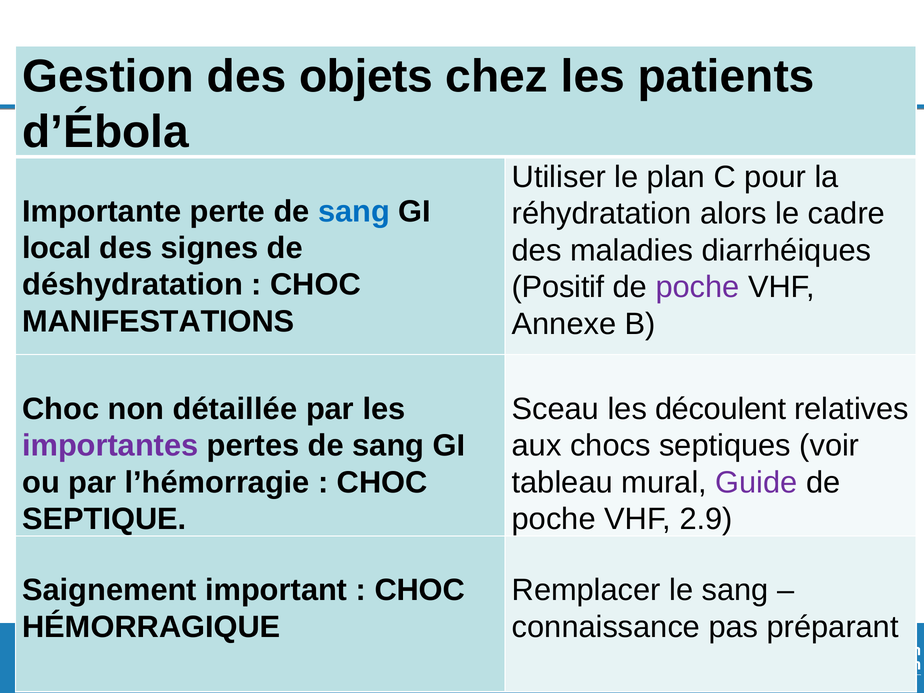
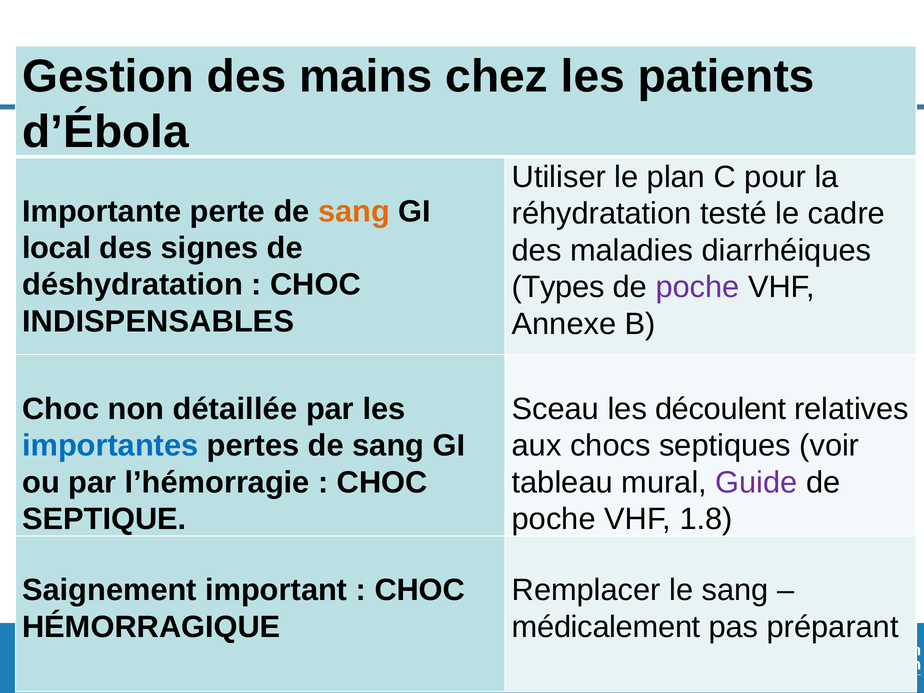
objets: objets -> mains
sang at (354, 211) colour: blue -> orange
alors: alors -> testé
Positif: Positif -> Types
MANIFESTATIONS: MANIFESTATIONS -> INDISPENSABLES
importantes colour: purple -> blue
2.9: 2.9 -> 1.8
connaissance: connaissance -> médicalement
